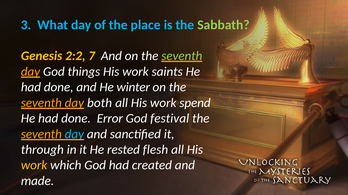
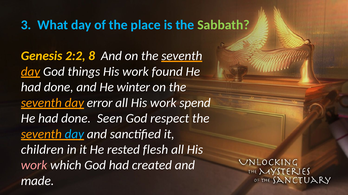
7: 7 -> 8
seventh at (182, 56) colour: light green -> white
saints: saints -> found
both: both -> error
Error: Error -> Seen
festival: festival -> respect
through: through -> children
work at (34, 166) colour: yellow -> pink
